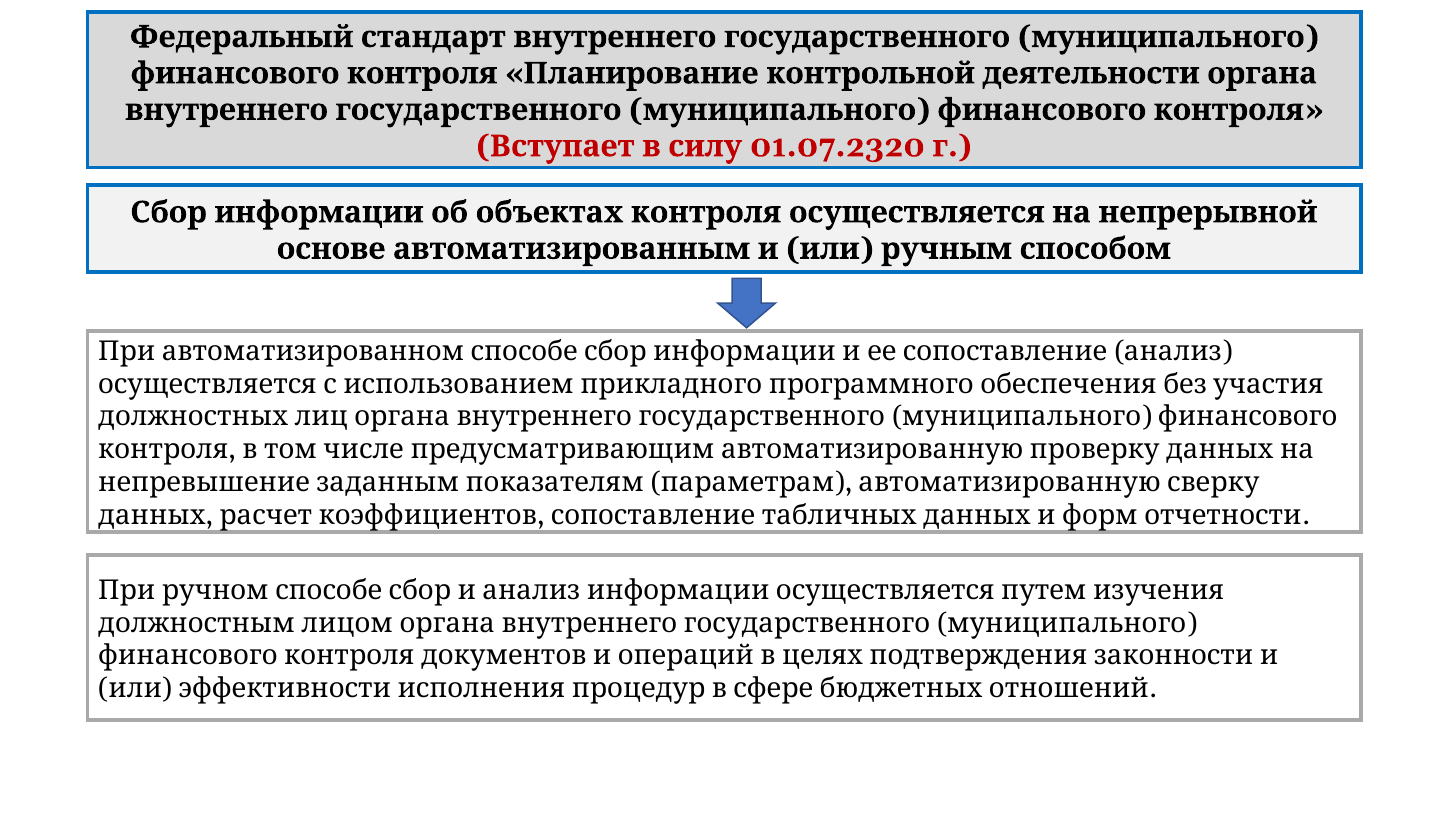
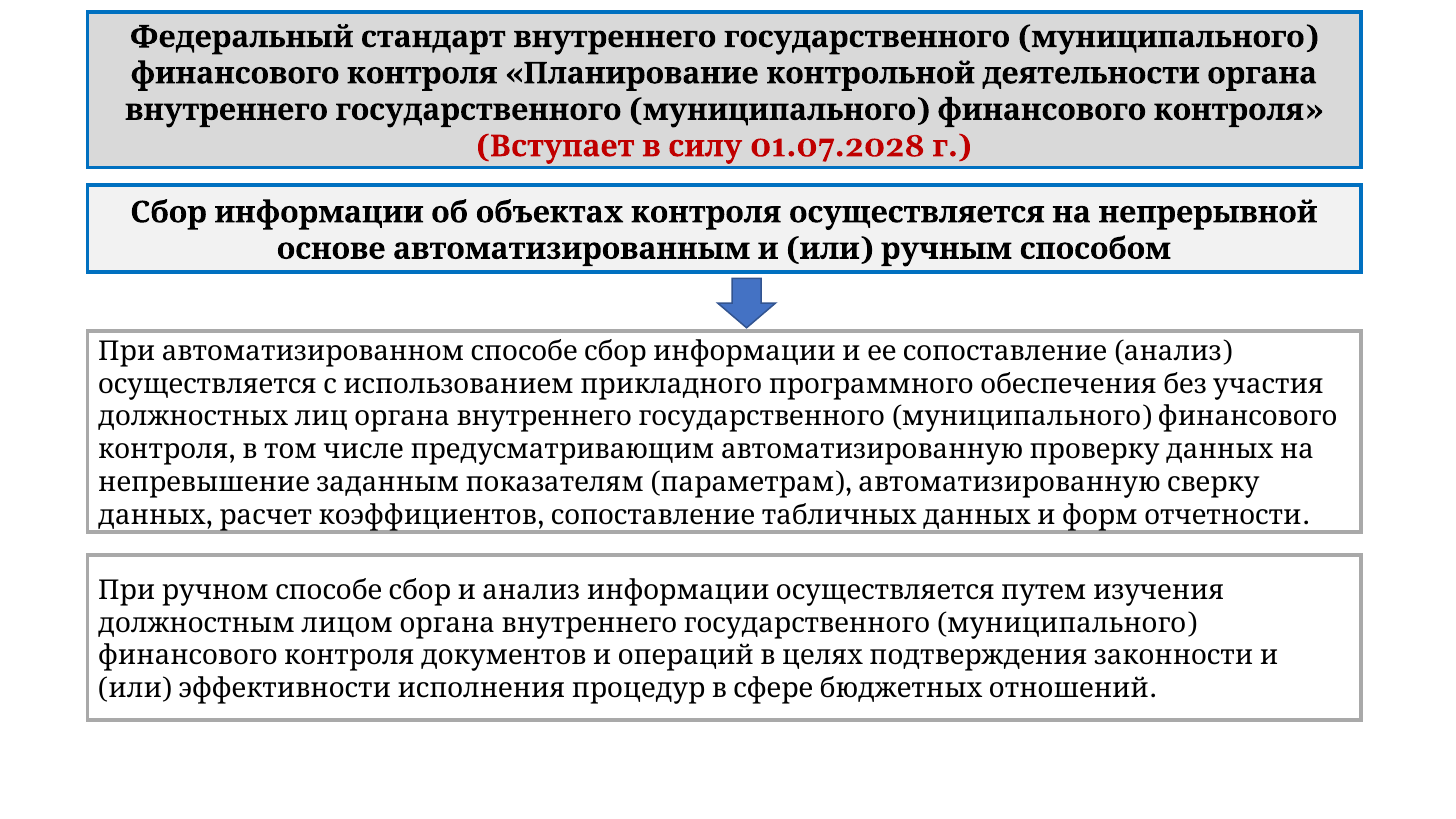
01.07.2320: 01.07.2320 -> 01.07.2028
